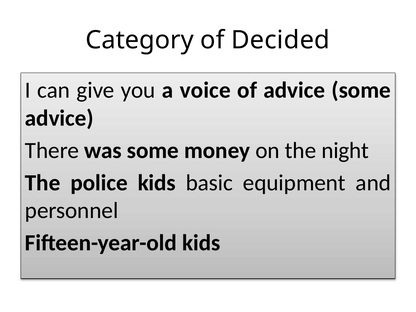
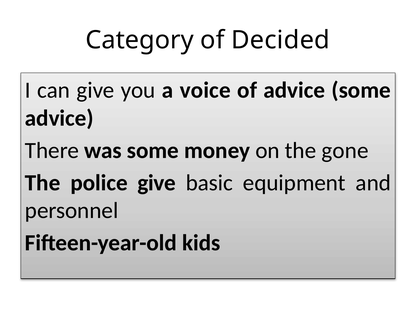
night: night -> gone
police kids: kids -> give
